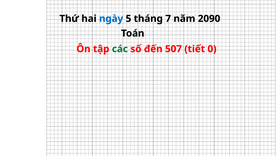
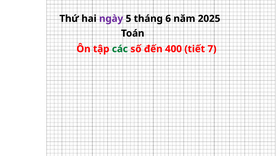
ngày colour: blue -> purple
7: 7 -> 6
2090: 2090 -> 2025
507: 507 -> 400
0: 0 -> 7
